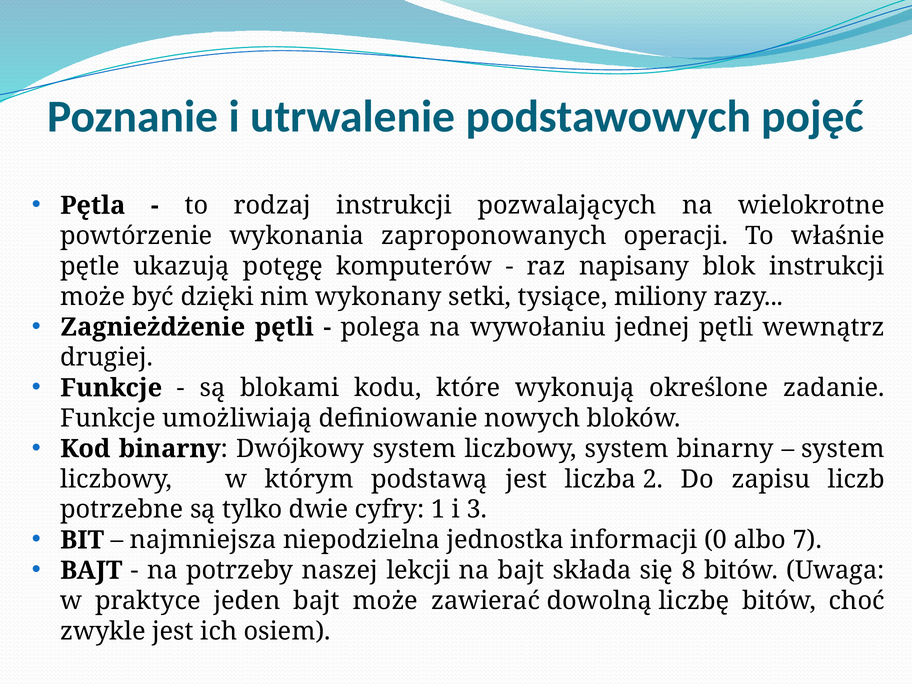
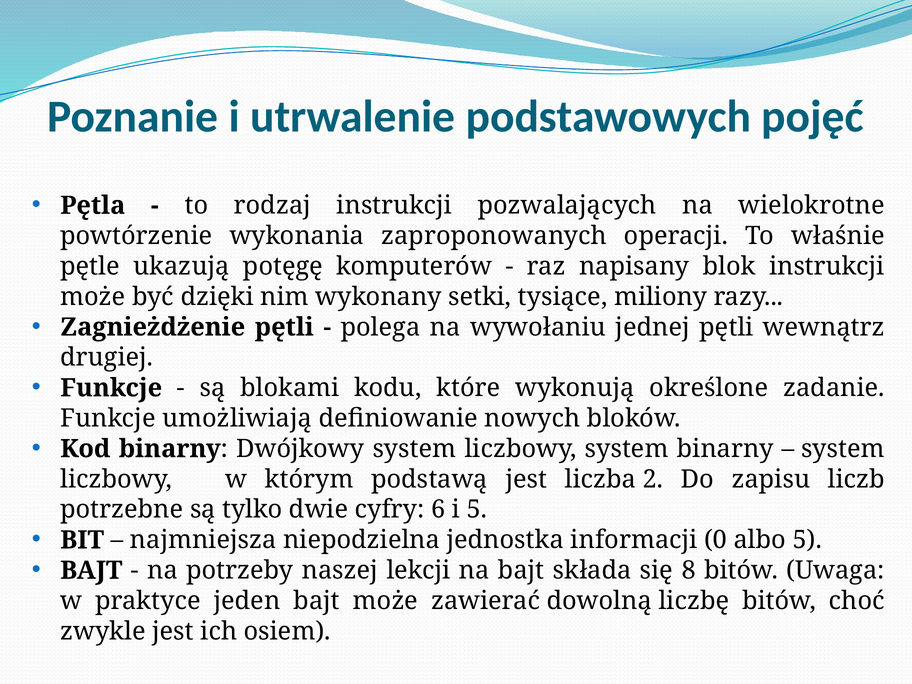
1: 1 -> 6
i 3: 3 -> 5
albo 7: 7 -> 5
